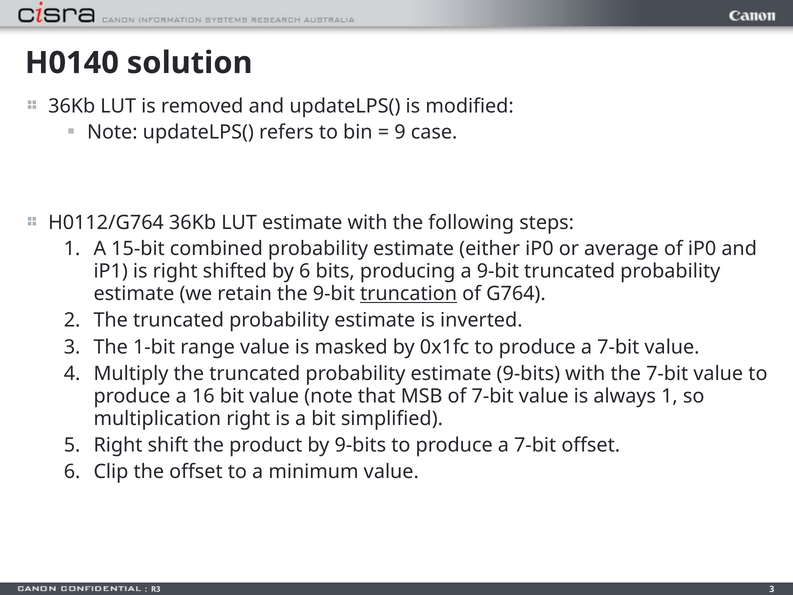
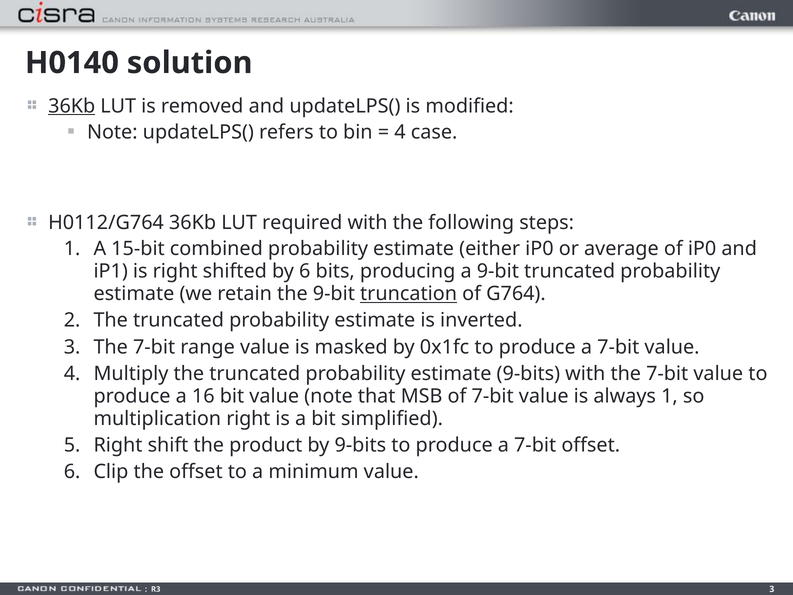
36Kb at (72, 106) underline: none -> present
9 at (400, 132): 9 -> 4
LUT estimate: estimate -> required
3 The 1-bit: 1-bit -> 7-bit
